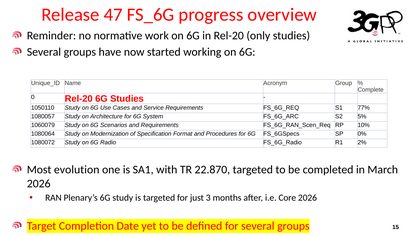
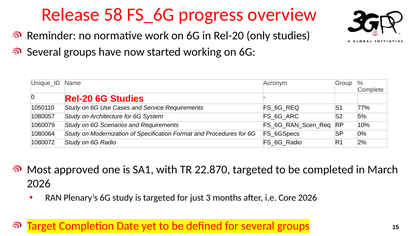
47: 47 -> 58
evolution: evolution -> approved
